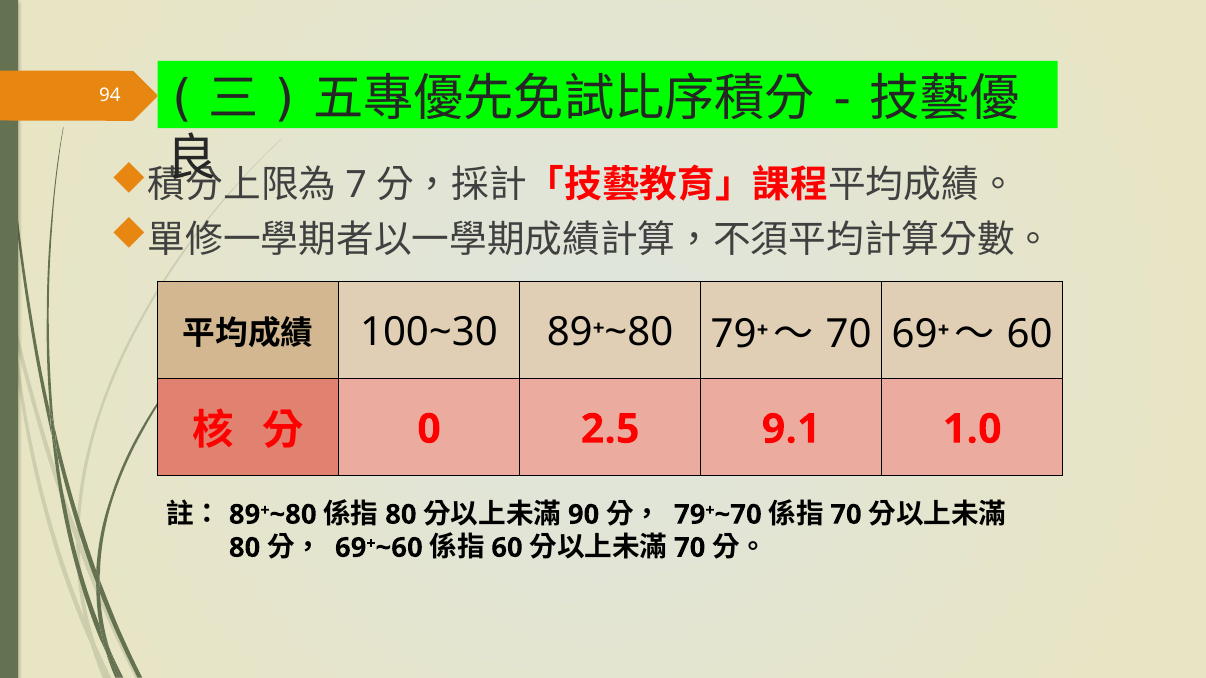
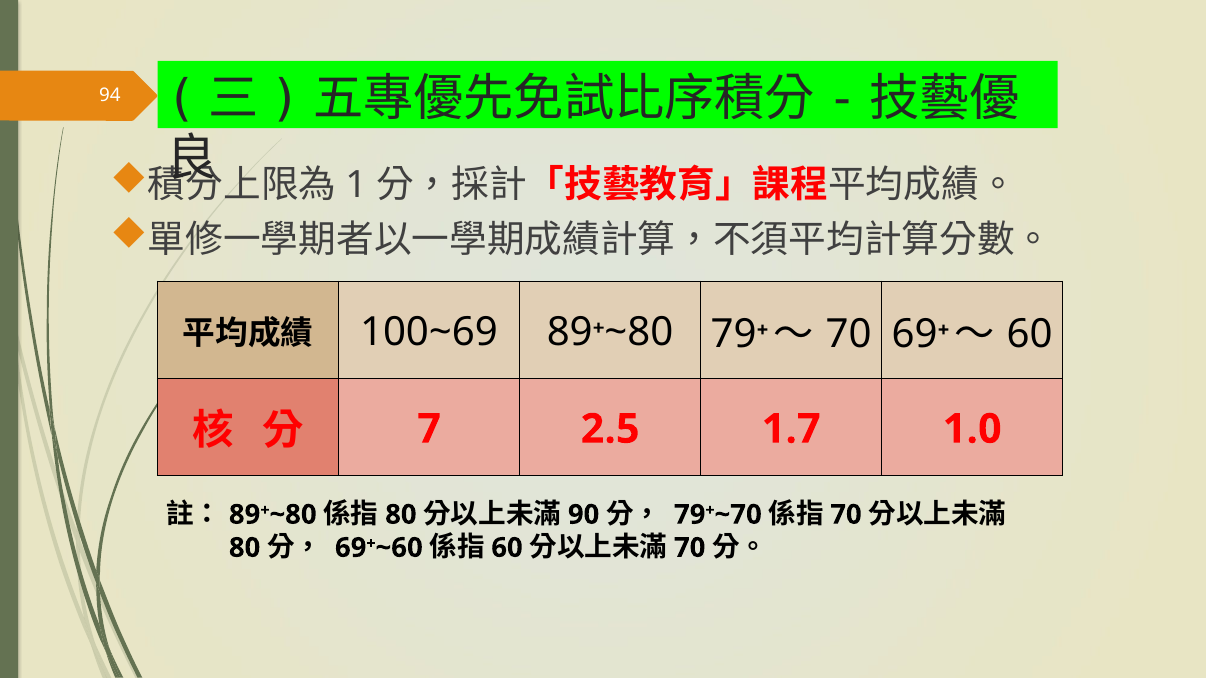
7: 7 -> 1
100~30: 100~30 -> 100~69
0: 0 -> 7
9.1: 9.1 -> 1.7
